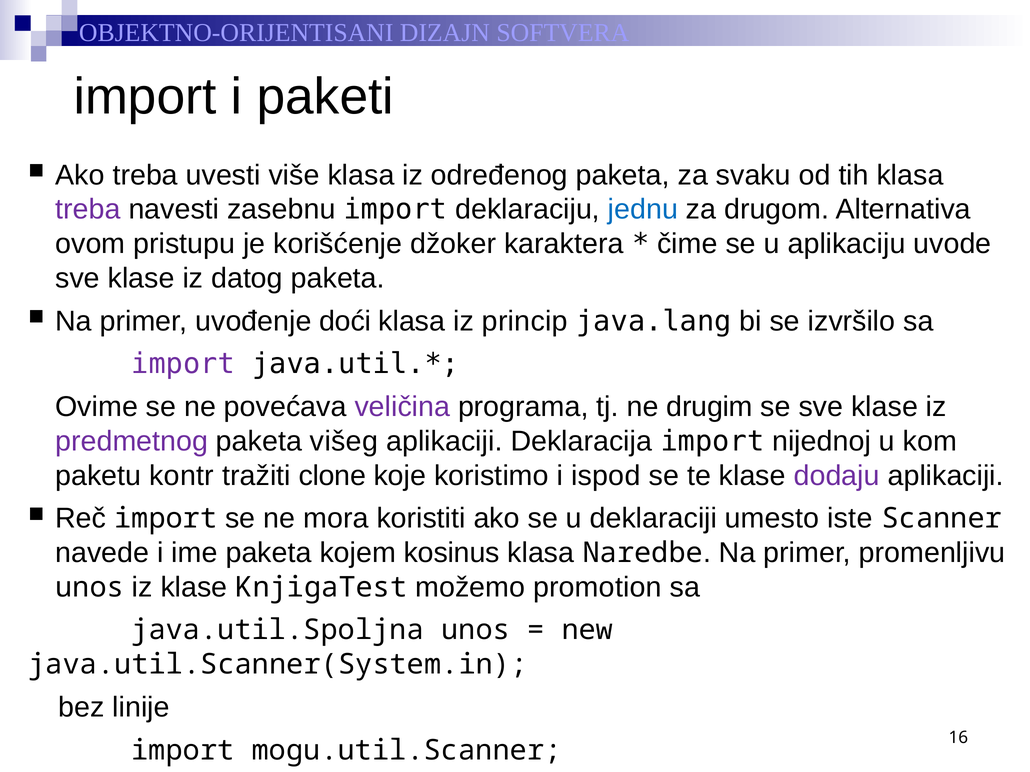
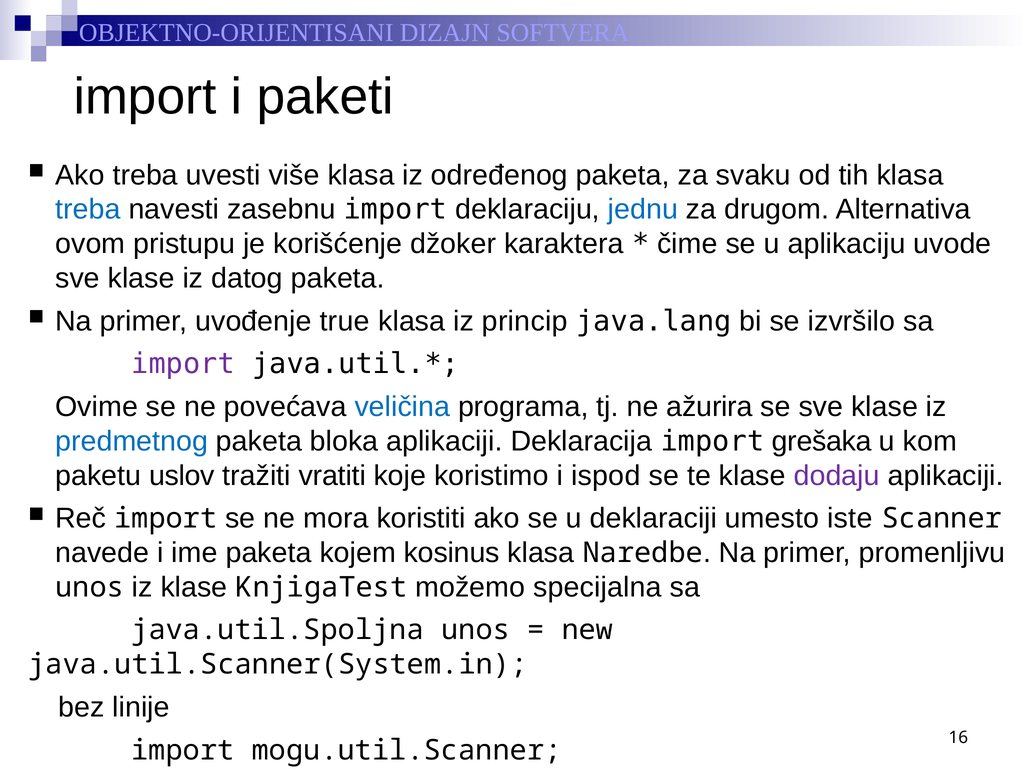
treba at (88, 210) colour: purple -> blue
doći: doći -> true
veličina colour: purple -> blue
drugim: drugim -> ažurira
predmetnog colour: purple -> blue
višeg: višeg -> bloka
nijednoj: nijednoj -> grešaka
kontr: kontr -> uslov
clone: clone -> vratiti
promotion: promotion -> specijalna
